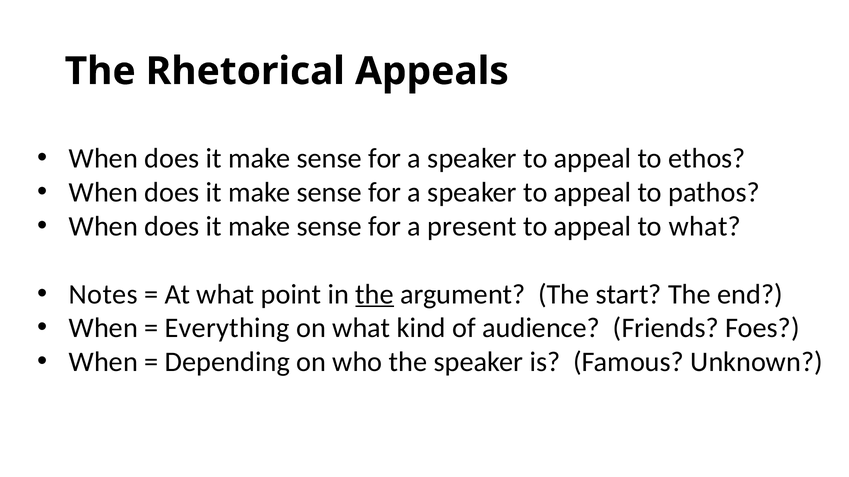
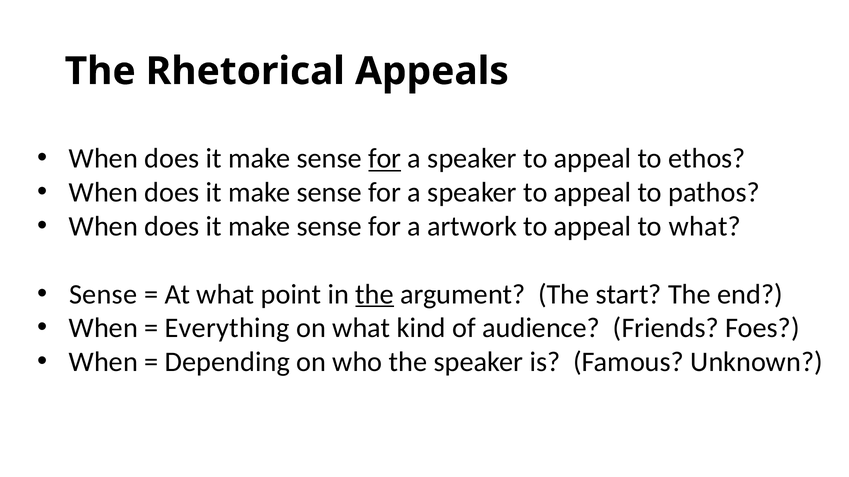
for at (385, 159) underline: none -> present
present: present -> artwork
Notes at (103, 295): Notes -> Sense
